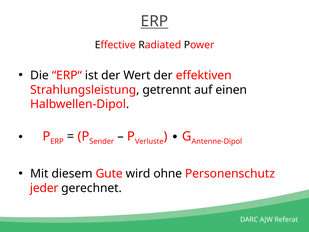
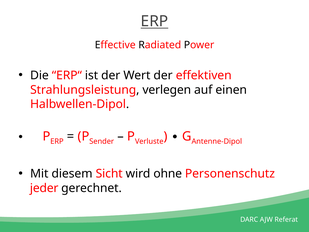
getrennt: getrennt -> verlegen
Gute: Gute -> Sicht
